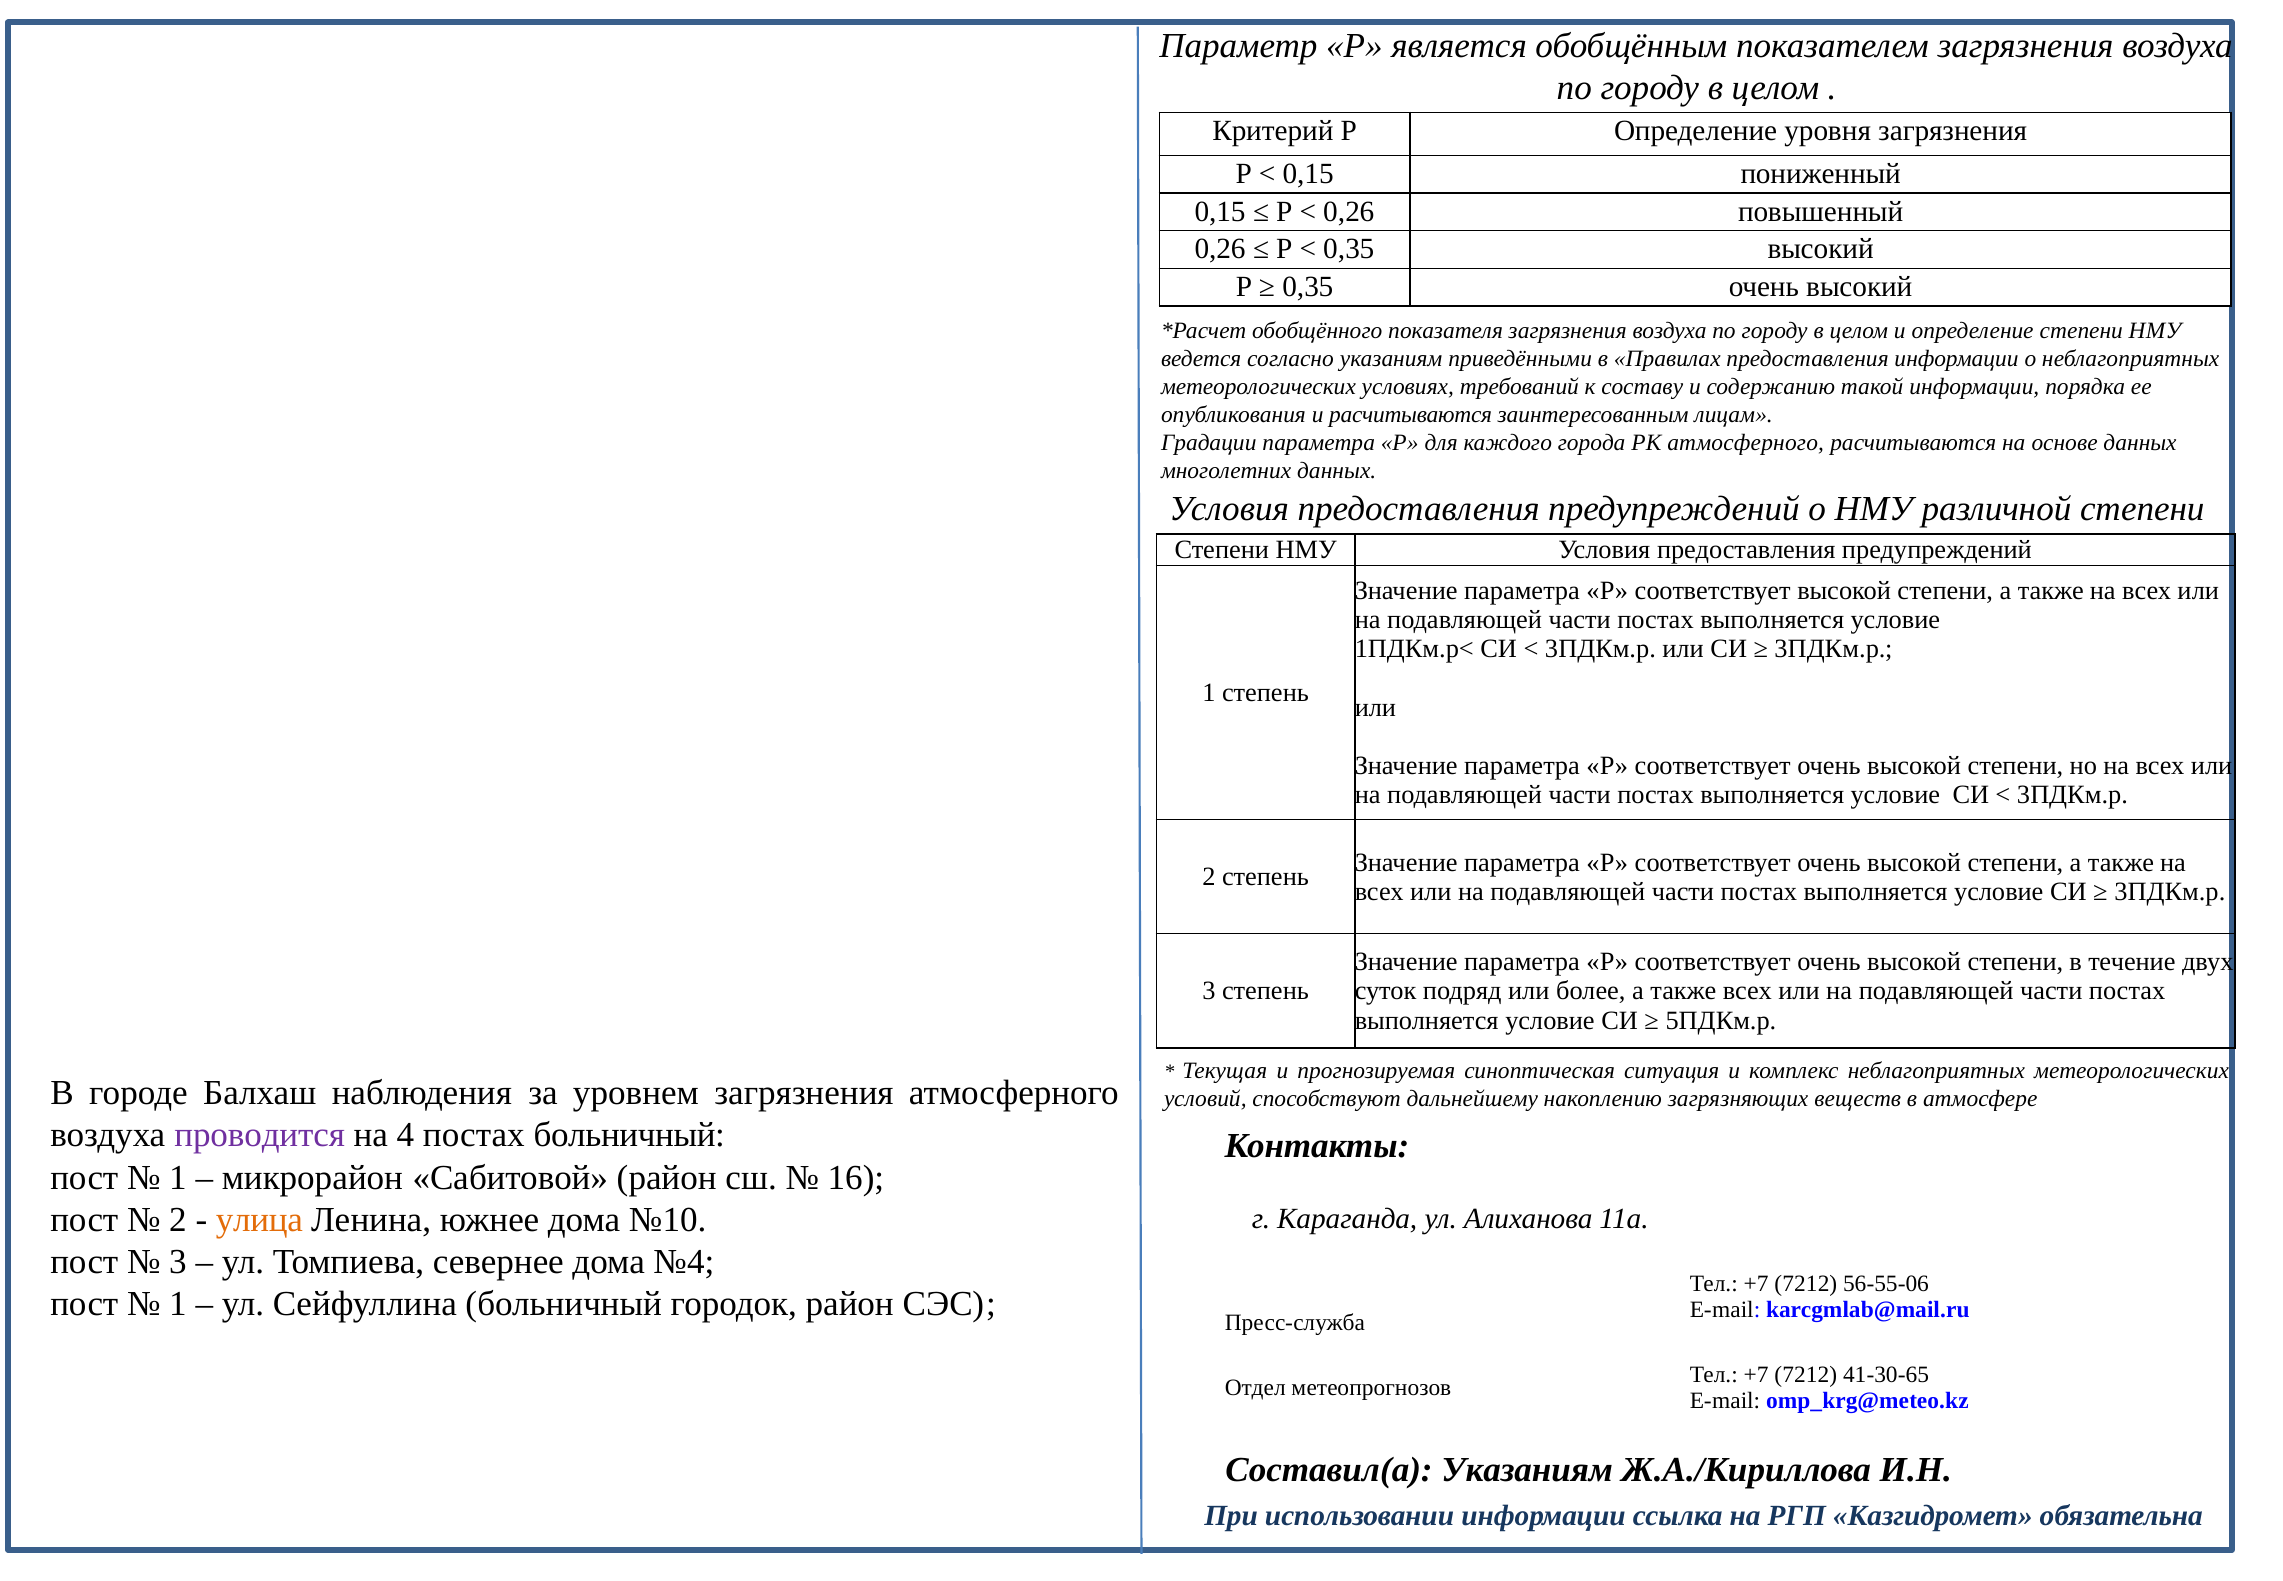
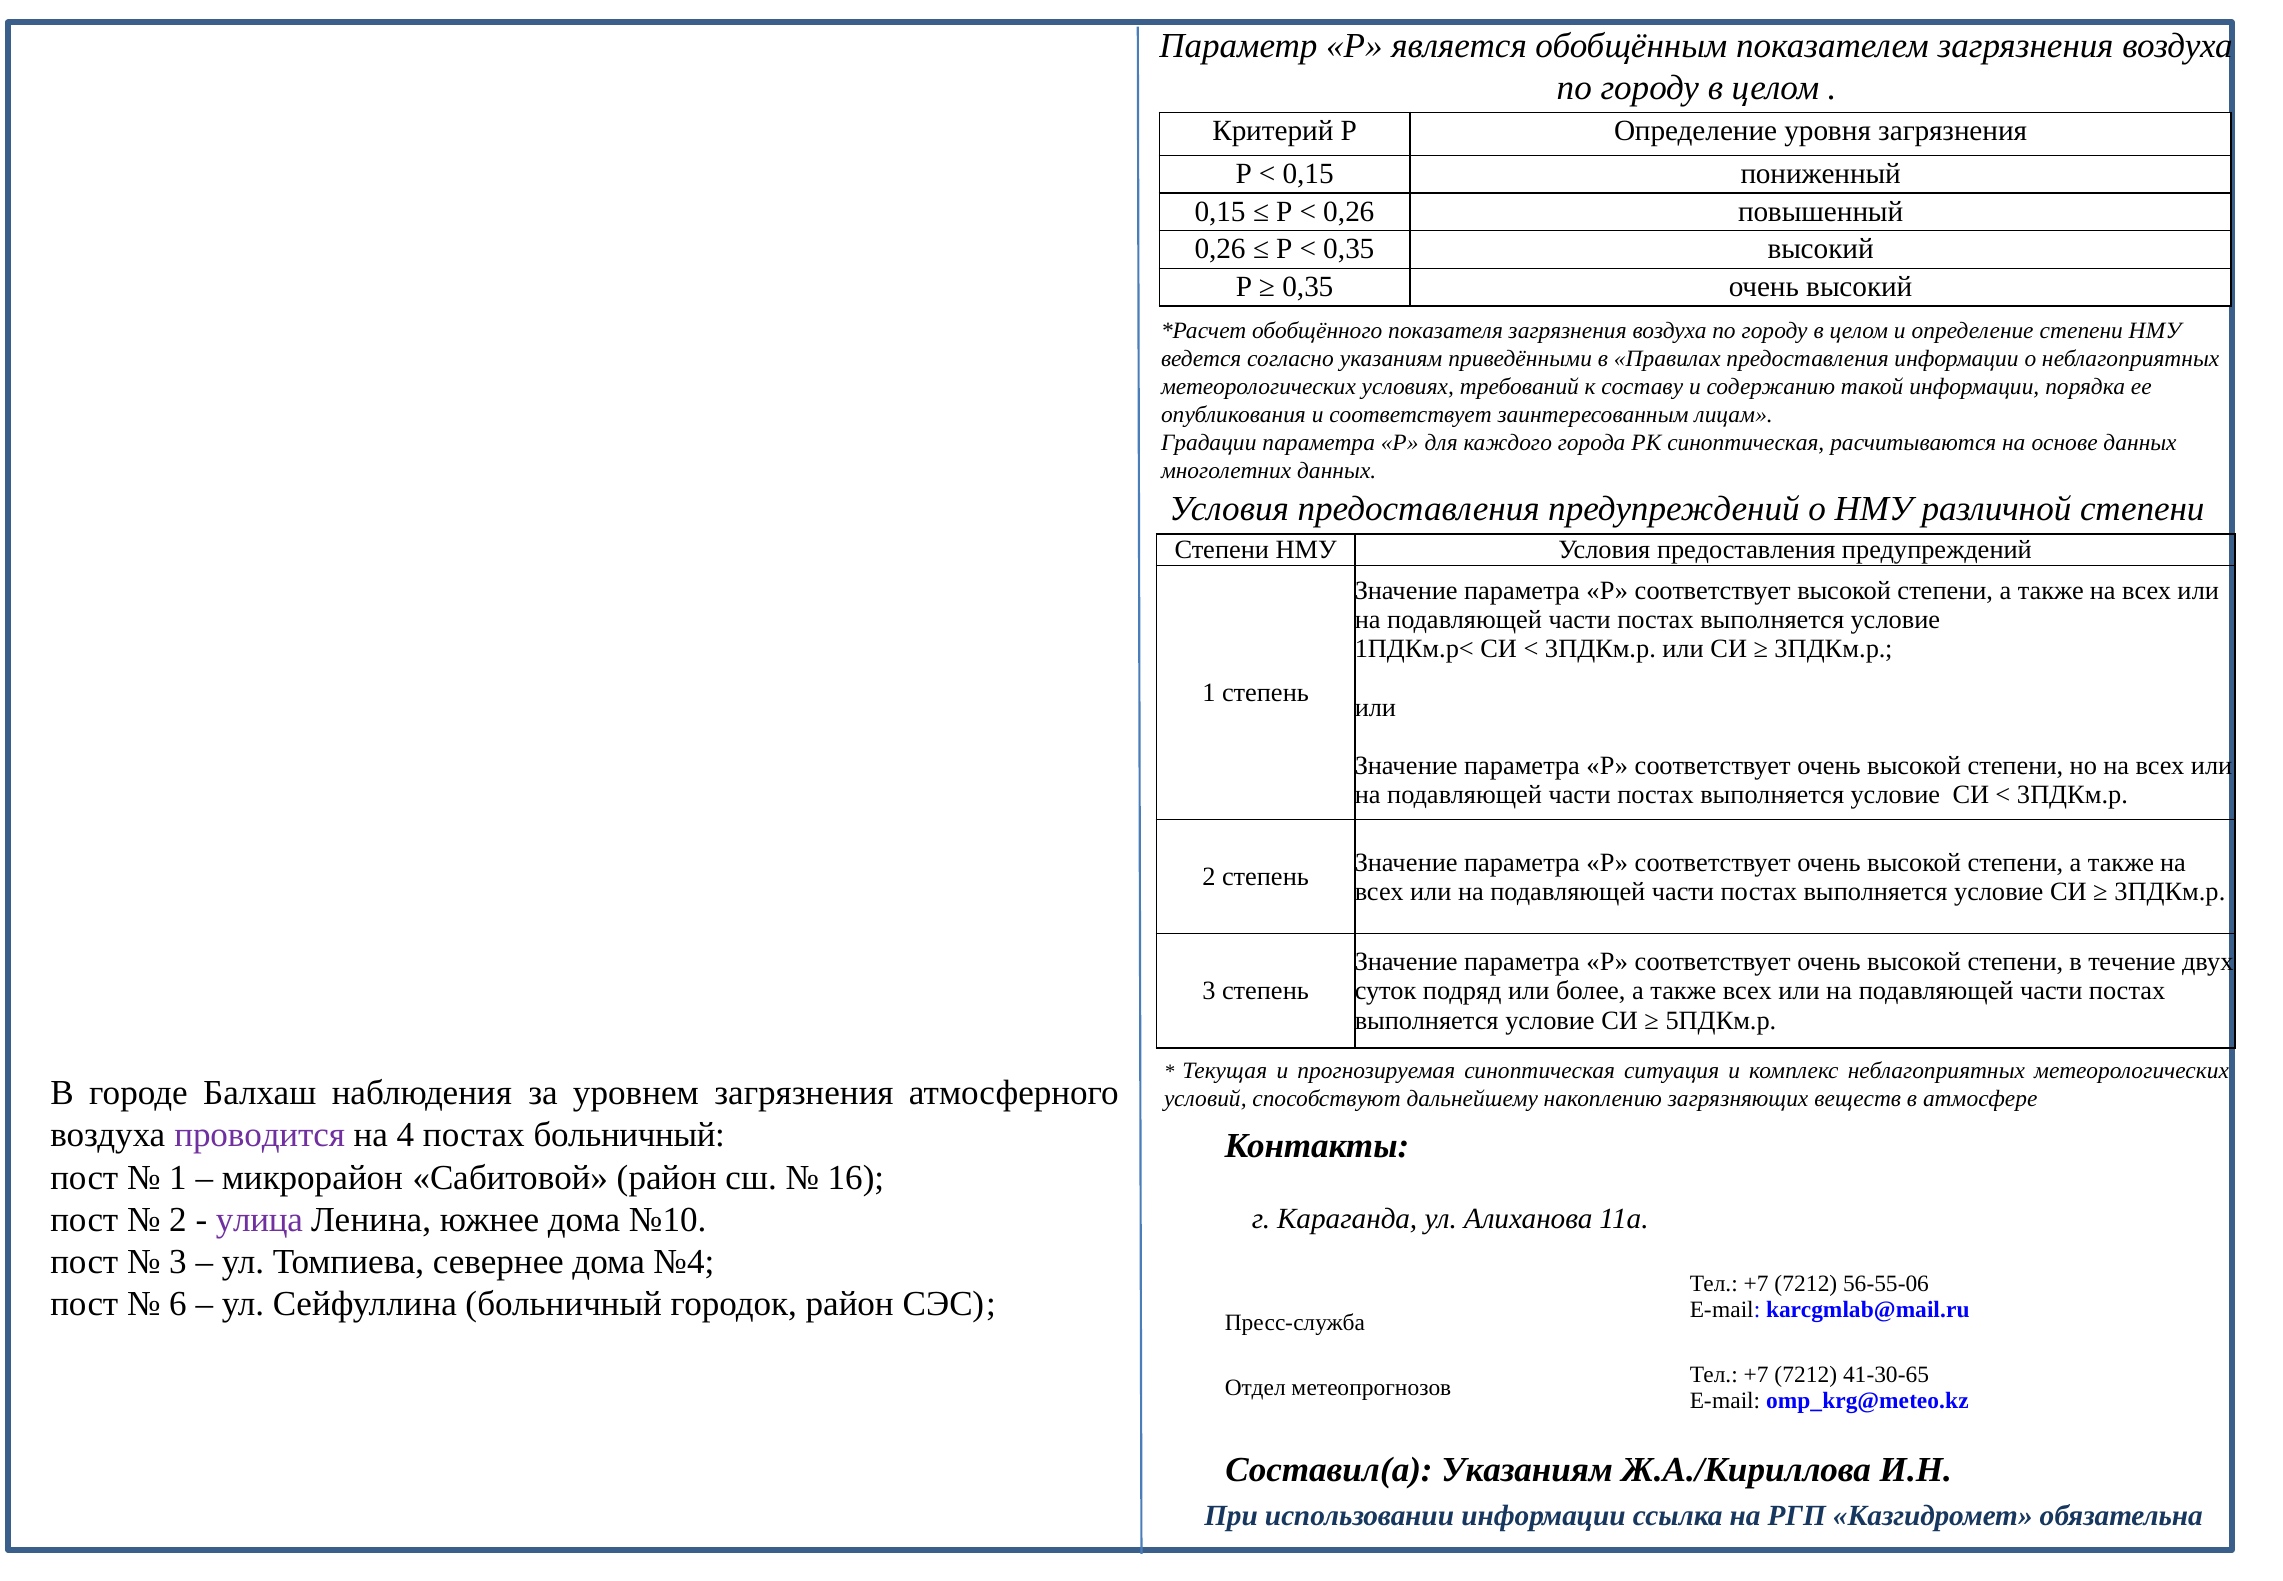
и расчитываются: расчитываются -> соответствует
РК атмосферного: атмосферного -> синоптическая
улица colour: orange -> purple
1 at (178, 1304): 1 -> 6
